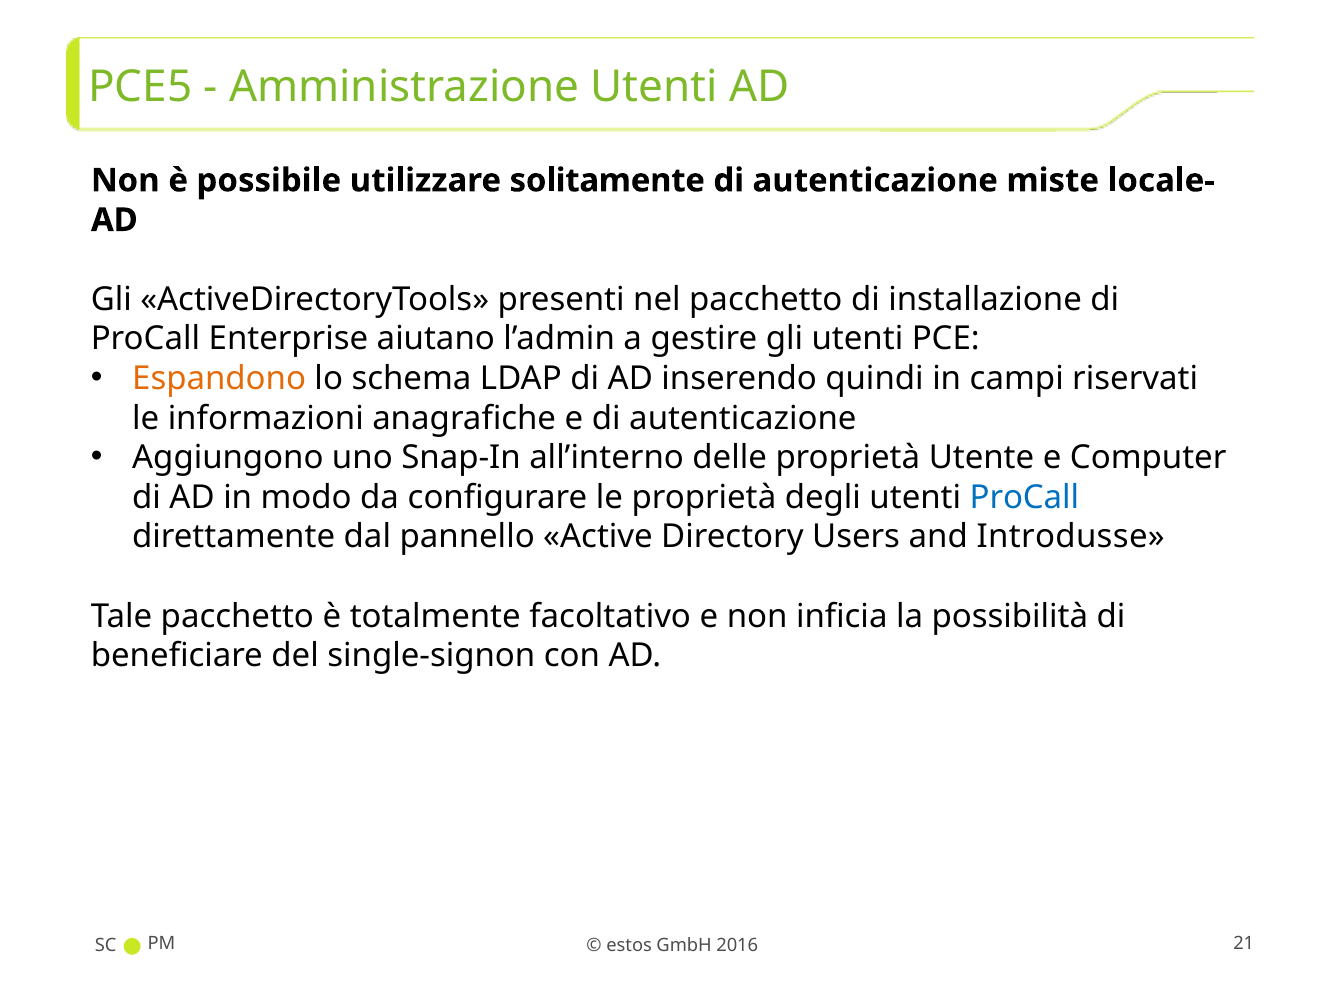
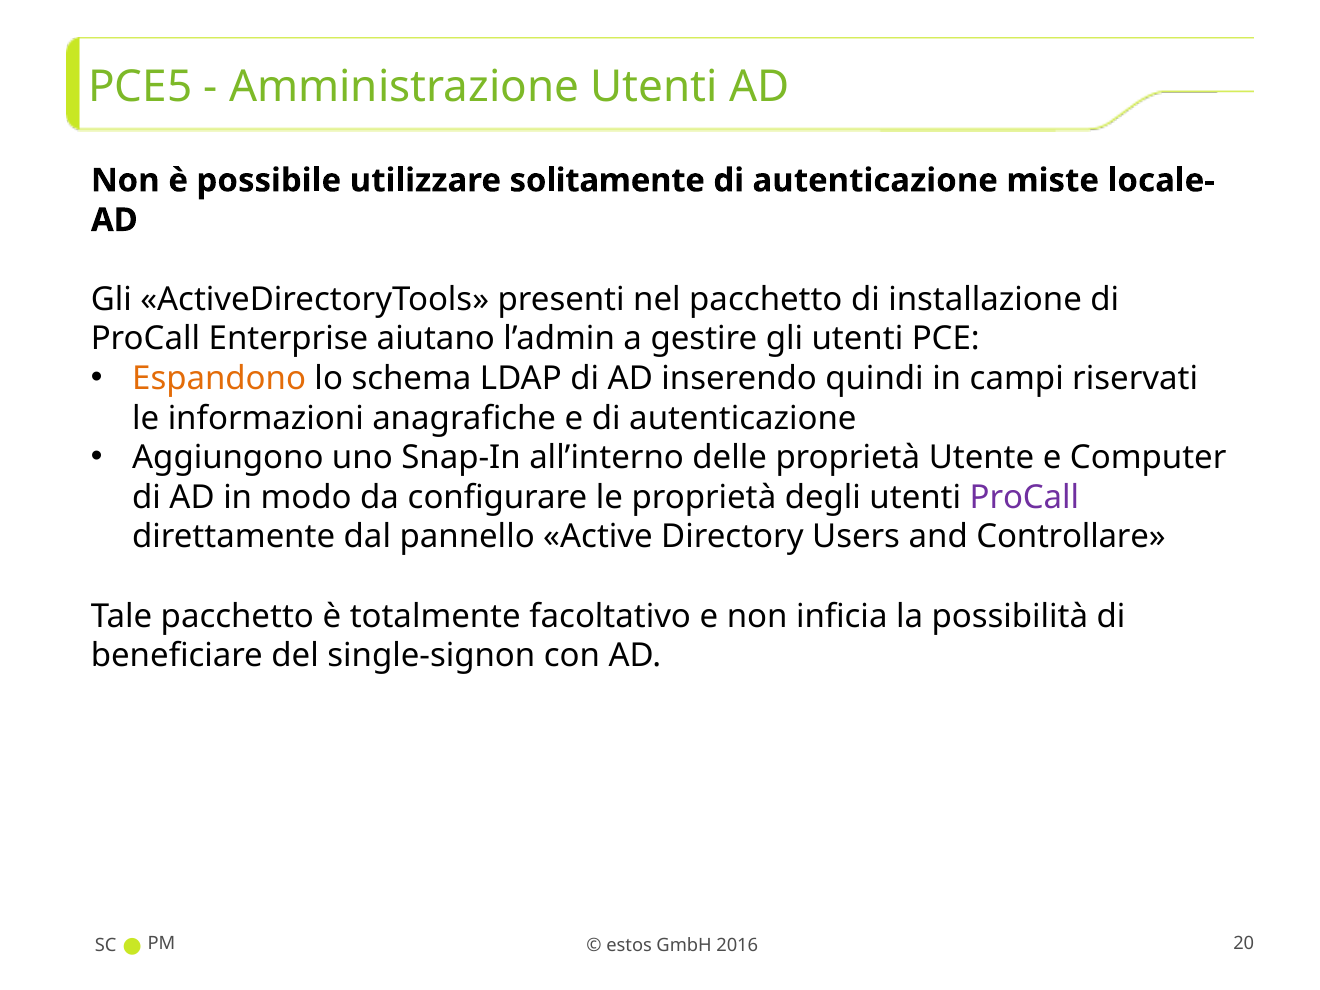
ProCall at (1024, 497) colour: blue -> purple
Introdusse: Introdusse -> Controllare
21: 21 -> 20
